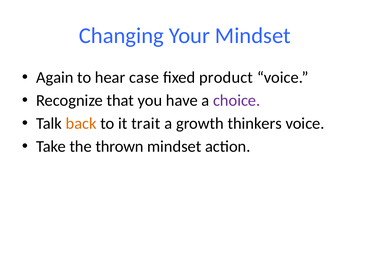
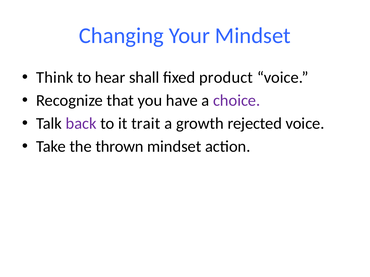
Again: Again -> Think
case: case -> shall
back colour: orange -> purple
thinkers: thinkers -> rejected
